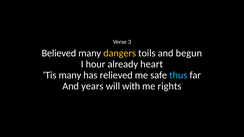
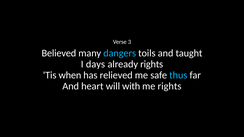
dangers colour: yellow -> light blue
begun: begun -> taught
hour: hour -> days
already heart: heart -> rights
Tis many: many -> when
years: years -> heart
